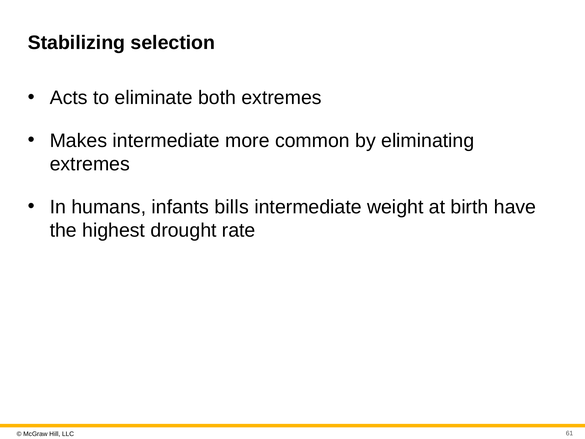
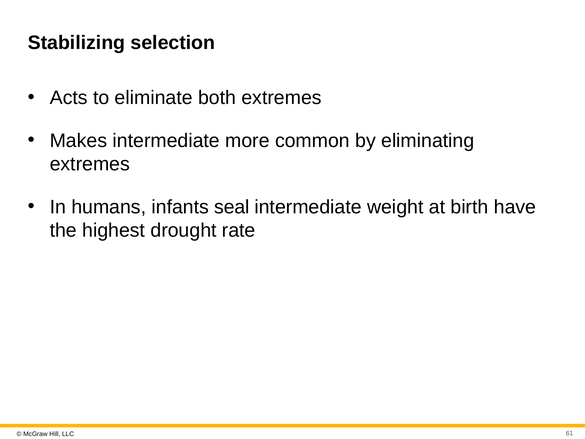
bills: bills -> seal
